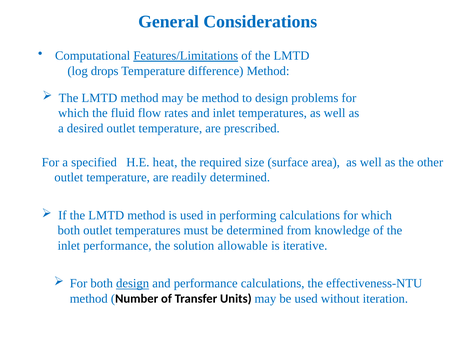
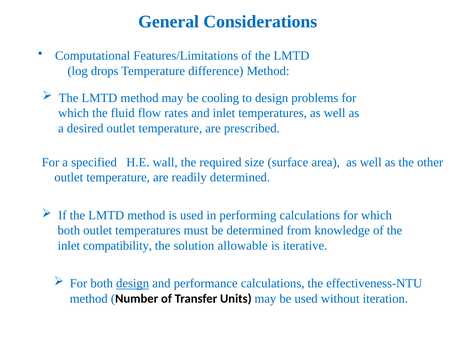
Features/Limitations underline: present -> none
be method: method -> cooling
heat: heat -> wall
inlet performance: performance -> compatibility
